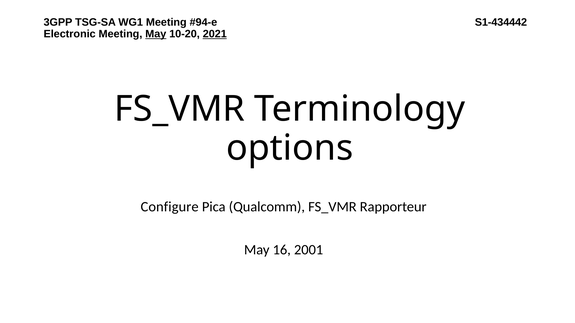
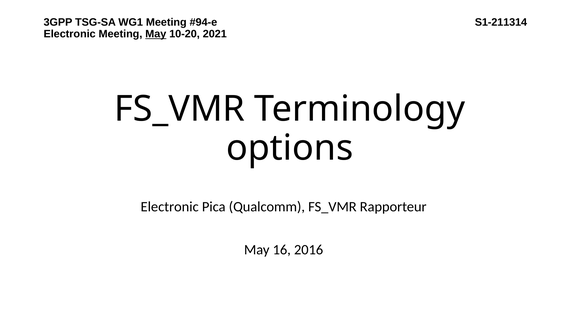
S1-434442: S1-434442 -> S1-211314
2021 underline: present -> none
Configure at (170, 207): Configure -> Electronic
2001: 2001 -> 2016
